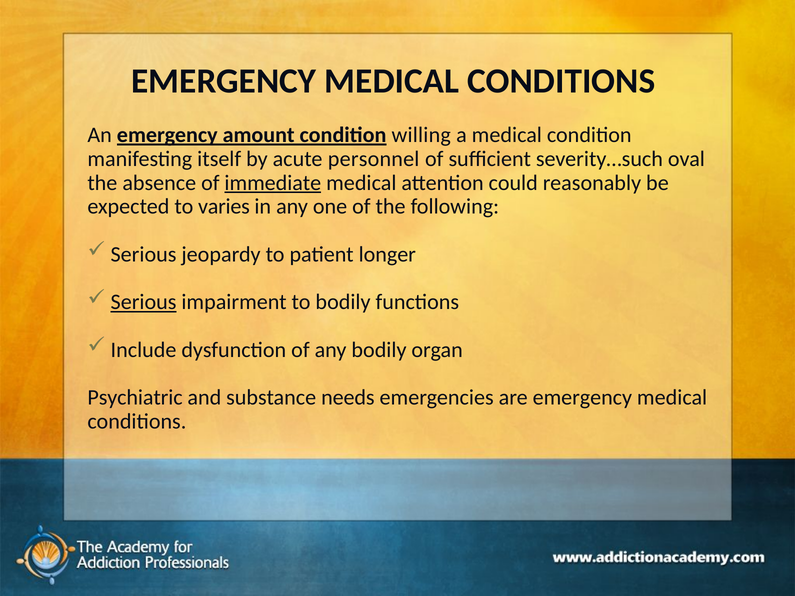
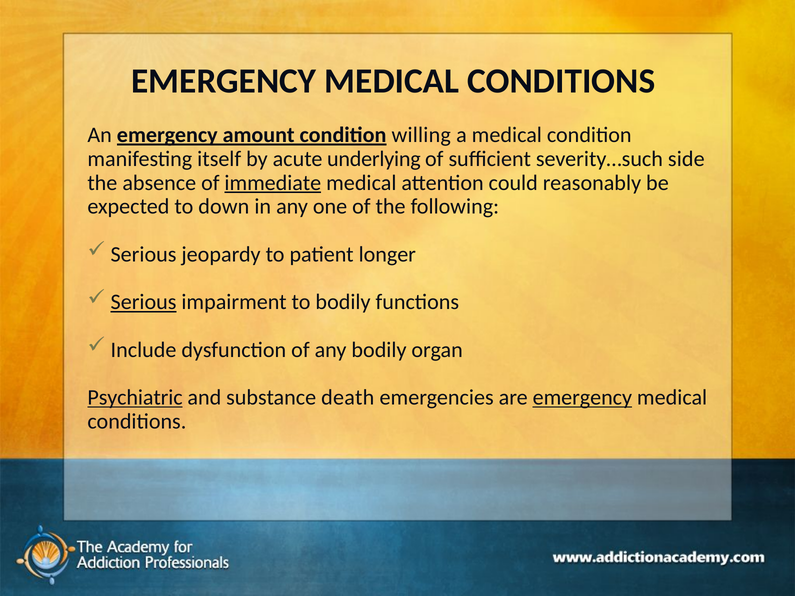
personnel: personnel -> underlying
oval: oval -> side
varies: varies -> down
Psychiatric underline: none -> present
needs: needs -> death
emergency at (582, 398) underline: none -> present
